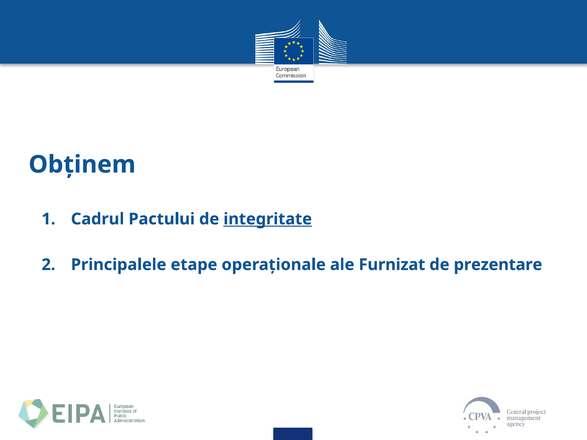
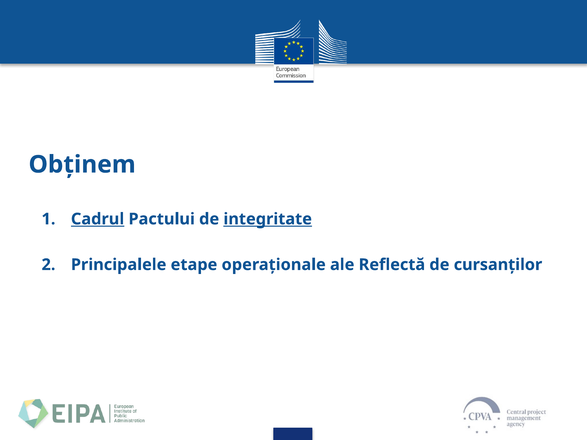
Cadrul underline: none -> present
Furnizat: Furnizat -> Reflectă
prezentare: prezentare -> cursanților
